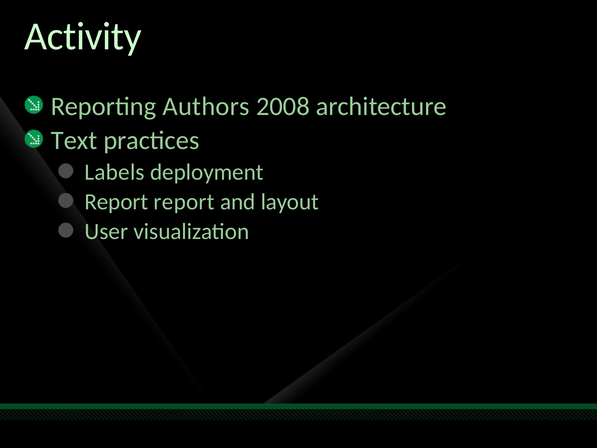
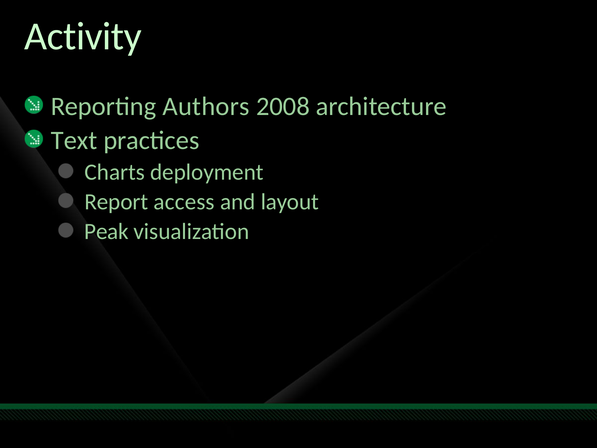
Labels: Labels -> Charts
Report report: report -> access
User: User -> Peak
